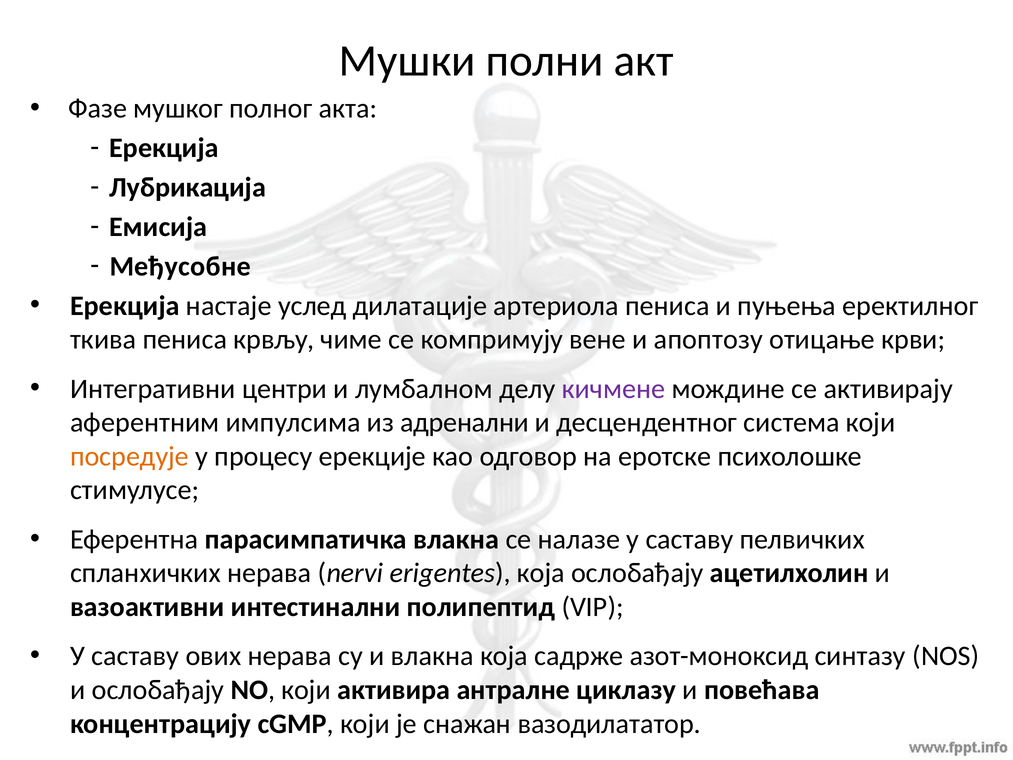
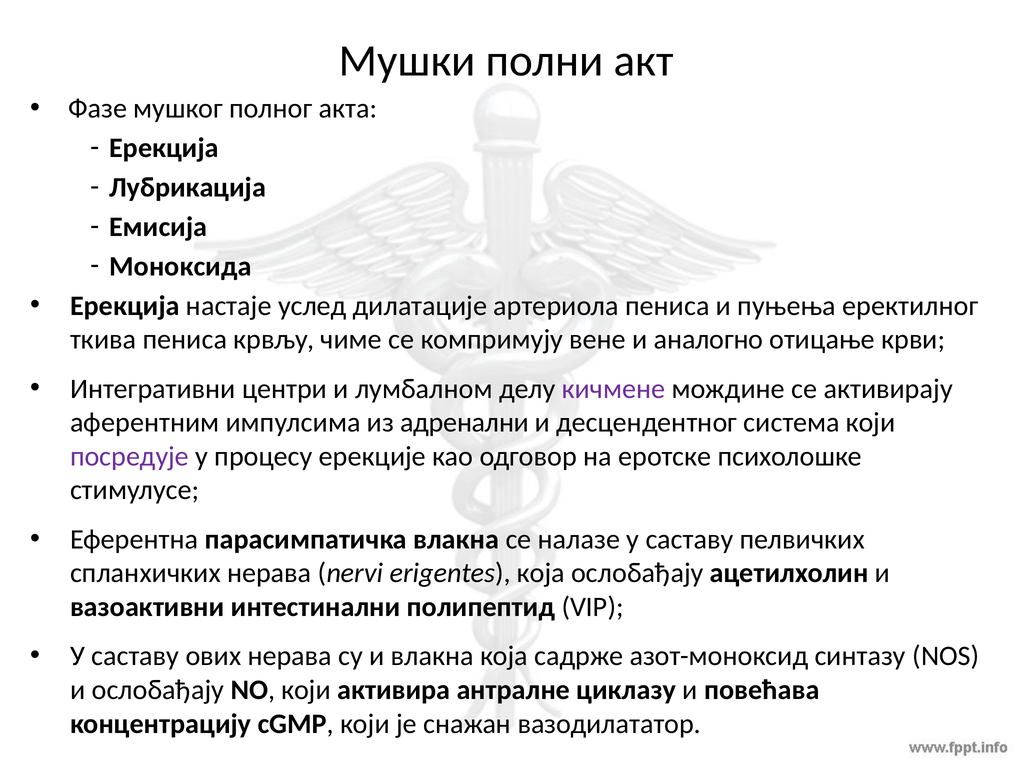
Међусобне: Међусобне -> Моноксида
апоптозу: апоптозу -> аналогно
посредује colour: orange -> purple
